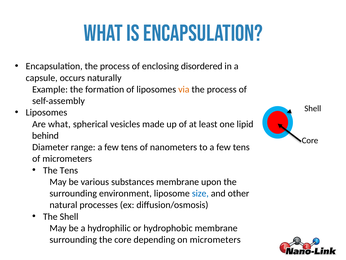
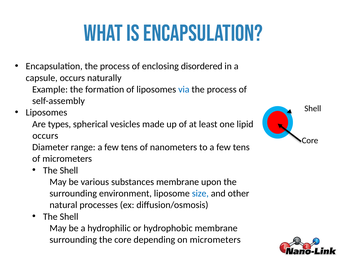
via colour: orange -> blue
Are what: what -> types
behind at (45, 135): behind -> occurs
Tens at (69, 170): Tens -> Shell
